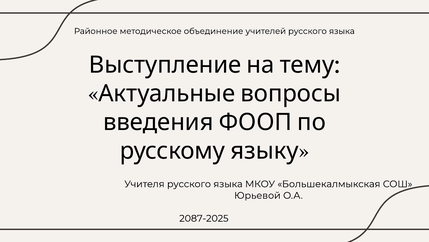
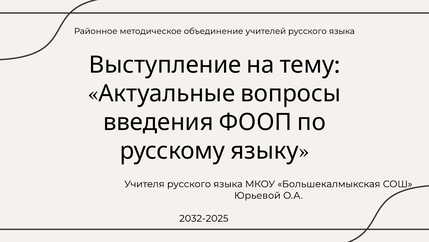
2087-2025: 2087-2025 -> 2032-2025
